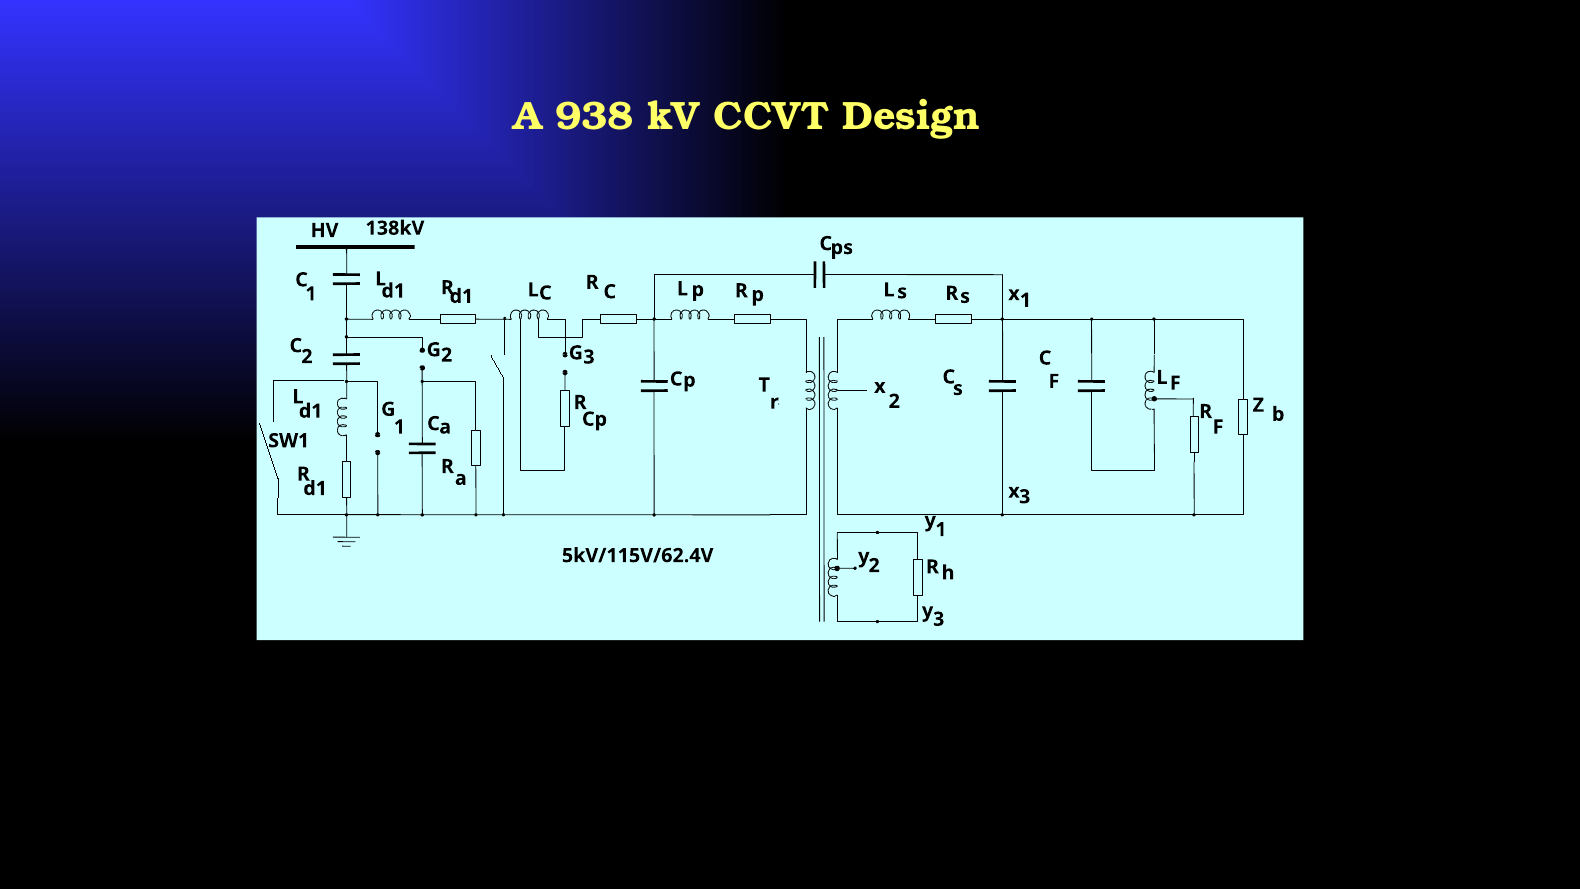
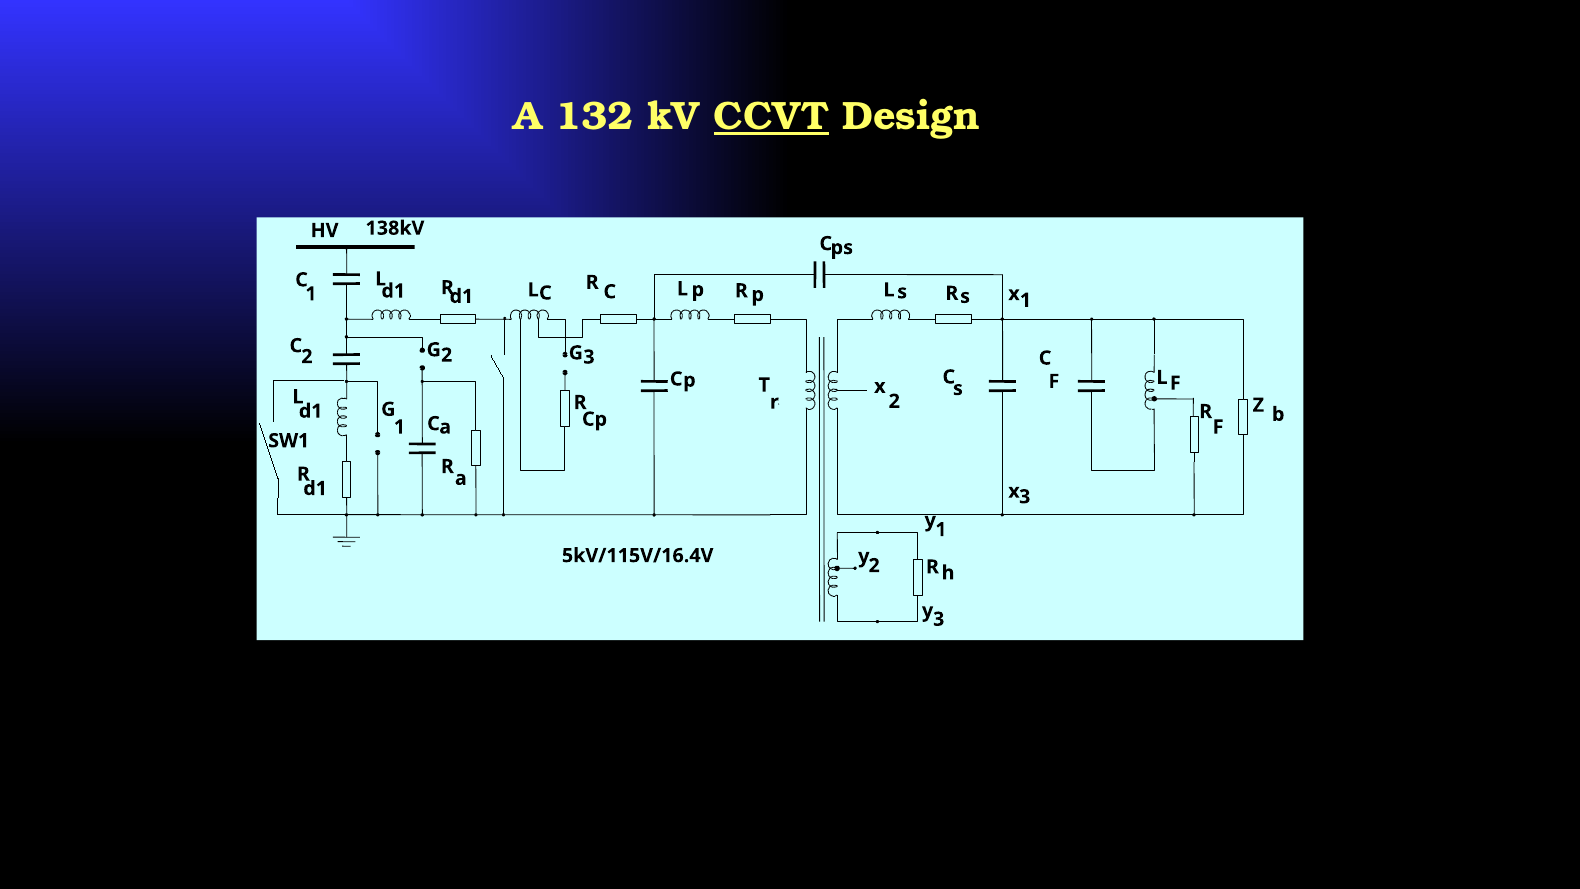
938: 938 -> 132
CCVT underline: none -> present
5kV/115V/62.4V: 5kV/115V/62.4V -> 5kV/115V/16.4V
